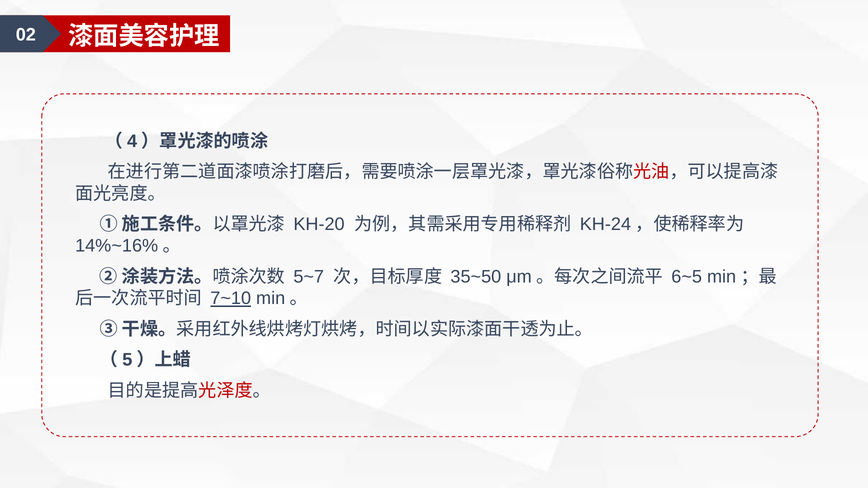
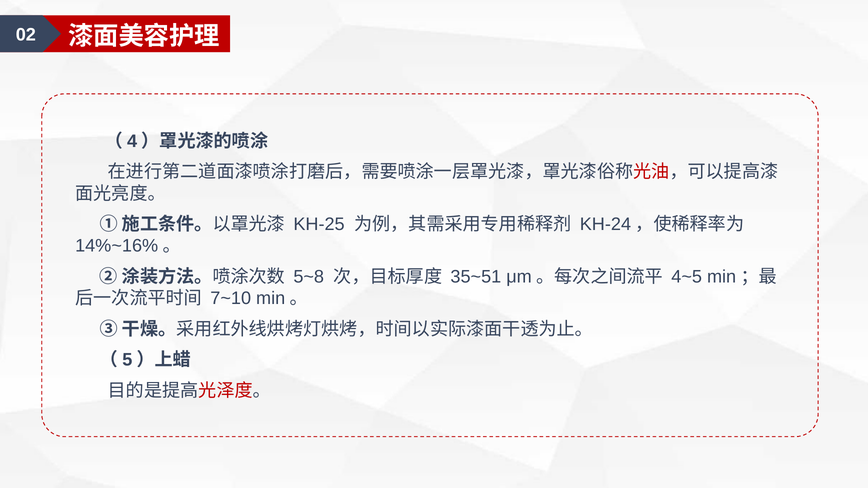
KH-20: KH-20 -> KH-25
5~7: 5~7 -> 5~8
35~50: 35~50 -> 35~51
6~5: 6~5 -> 4~5
7~10 underline: present -> none
